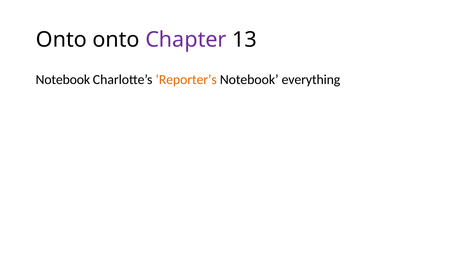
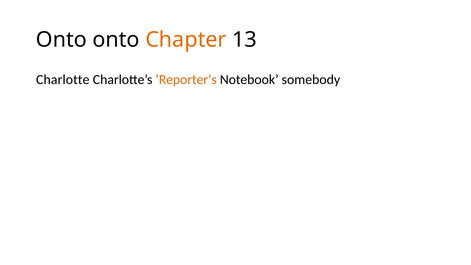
Chapter colour: purple -> orange
Notebook at (63, 80): Notebook -> Charlotte
everything: everything -> somebody
